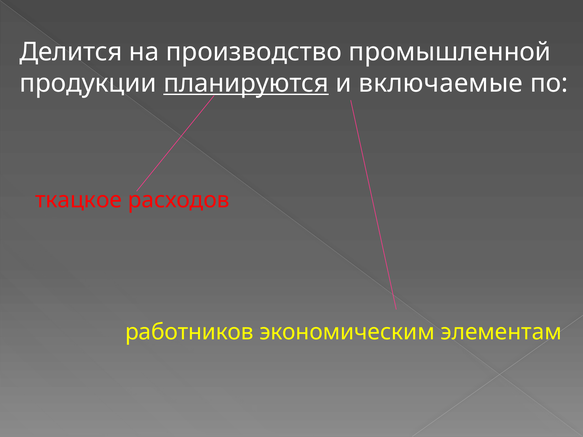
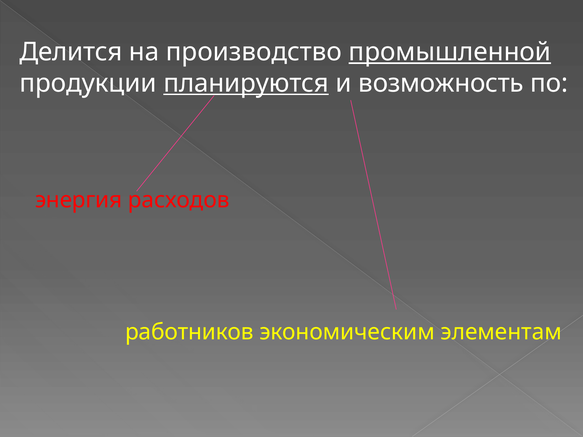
промышленной underline: none -> present
включаемые: включаемые -> возможность
ткацкое: ткацкое -> энергия
